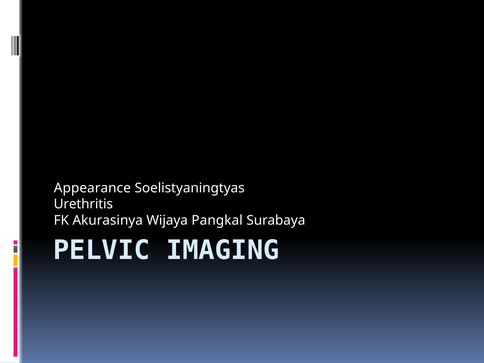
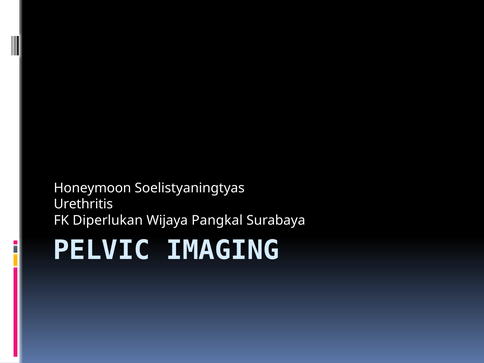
Appearance: Appearance -> Honeymoon
Akurasinya: Akurasinya -> Diperlukan
